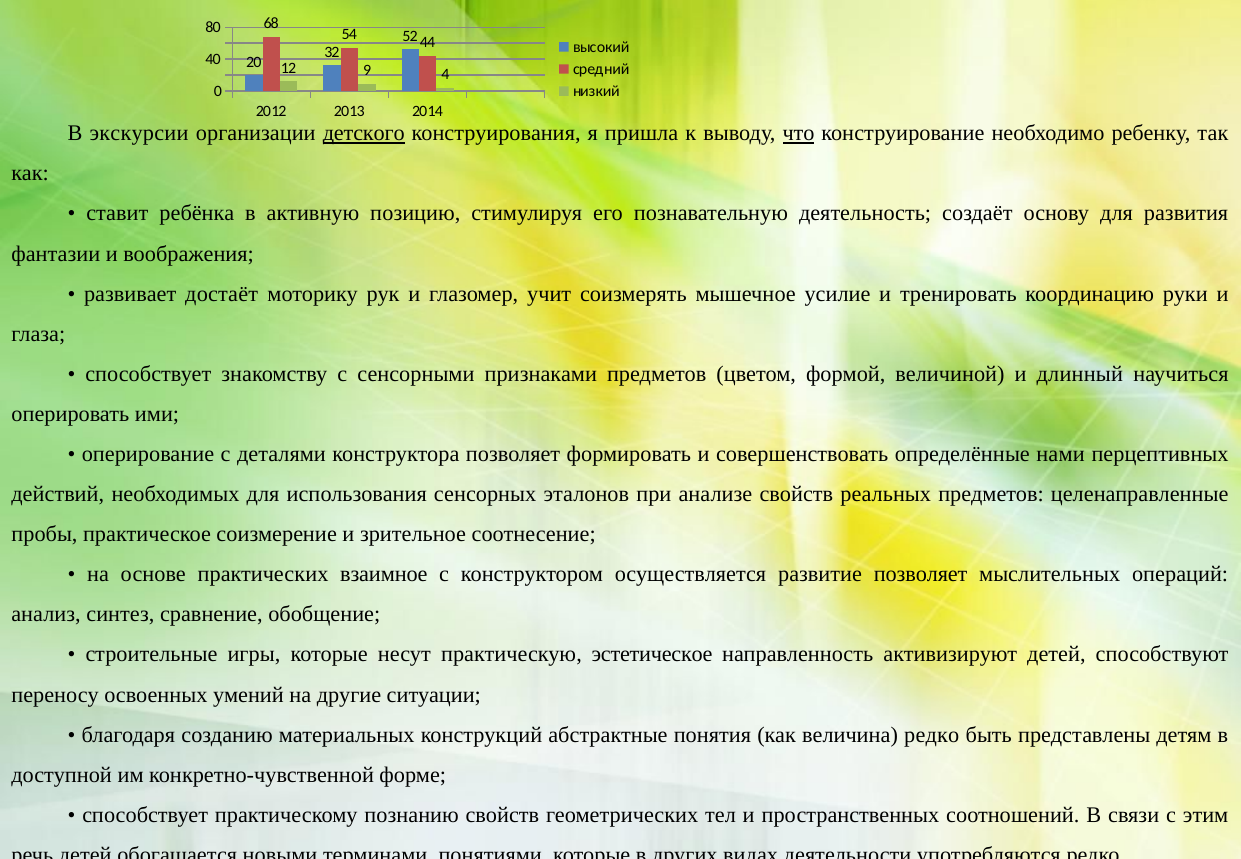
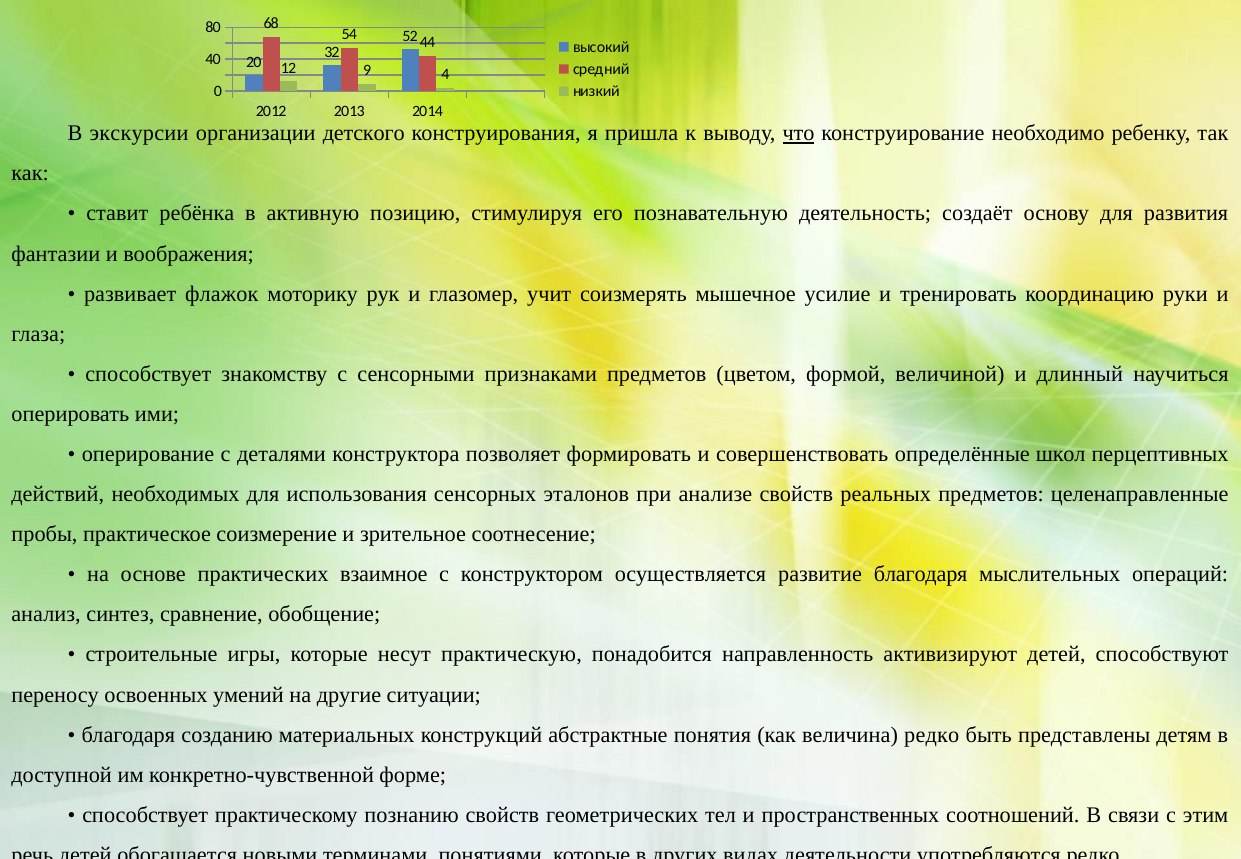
детского underline: present -> none
достаёт: достаёт -> флажок
нами: нами -> школ
развитие позволяет: позволяет -> благодаря
эстетическое: эстетическое -> понадобится
